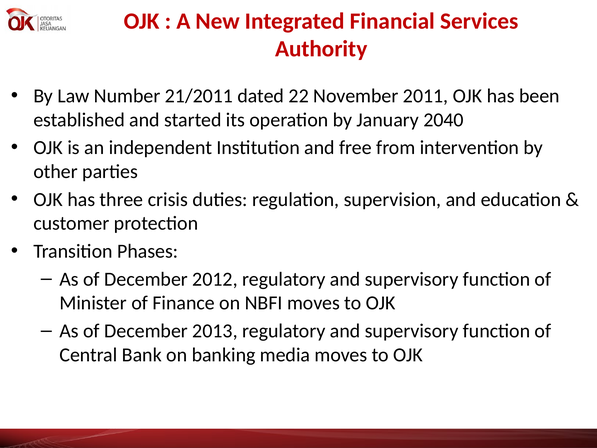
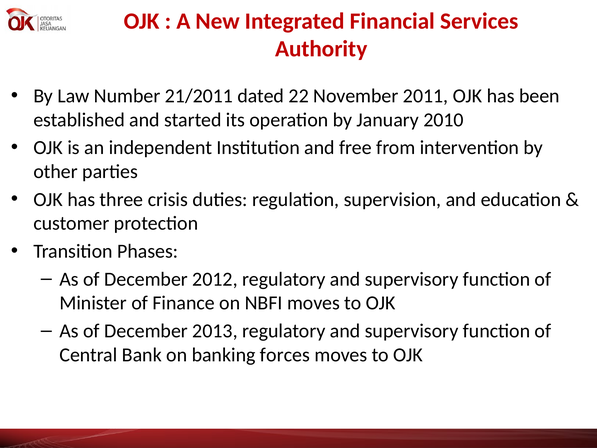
2040: 2040 -> 2010
media: media -> forces
